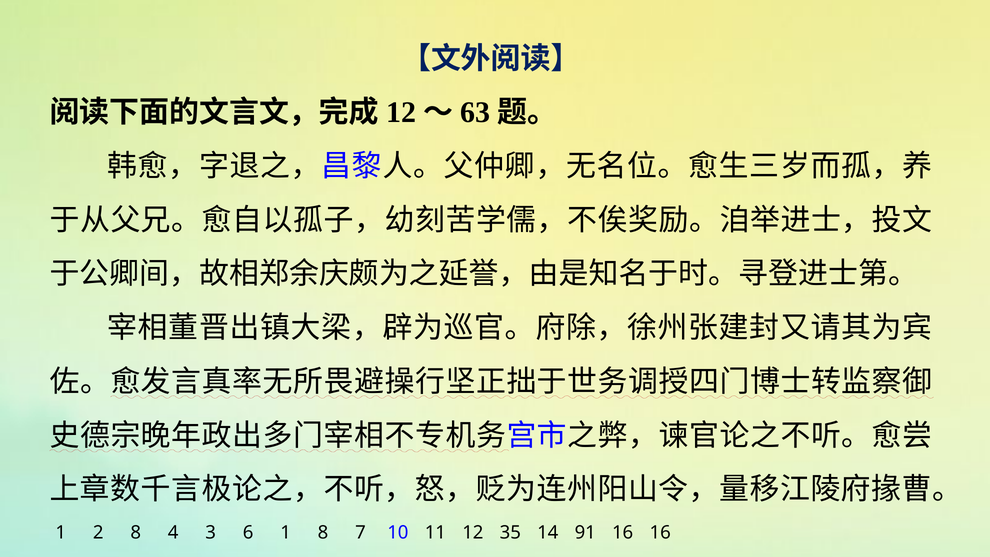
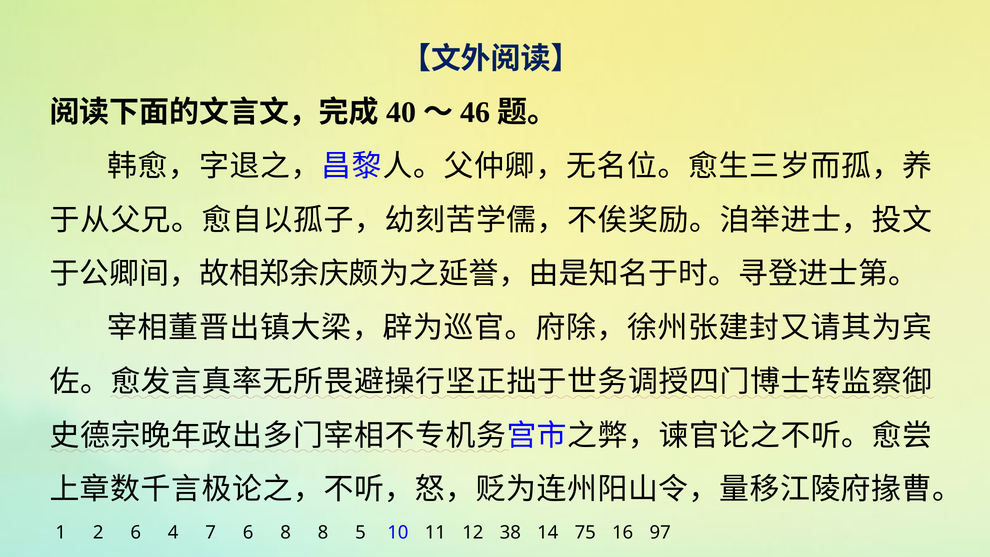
12 at (401, 113): 12 -> 40
63: 63 -> 46
2 8: 8 -> 6
3: 3 -> 7
6 1: 1 -> 8
7: 7 -> 5
35: 35 -> 38
91: 91 -> 75
16 16: 16 -> 97
